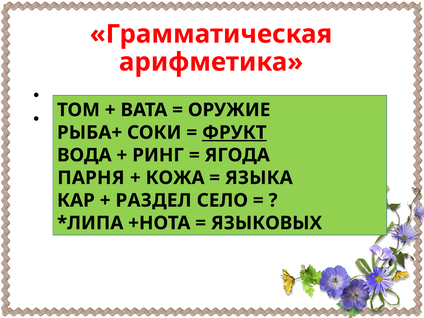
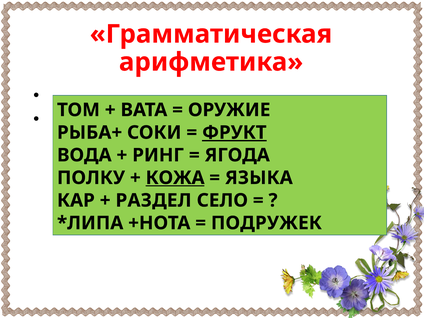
ПАРНЯ: ПАРНЯ -> ПОЛКУ
КОЖА underline: none -> present
ЯЗЫКОВЫХ: ЯЗЫКОВЫХ -> ПОДРУЖЕК
